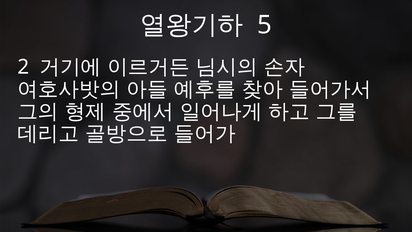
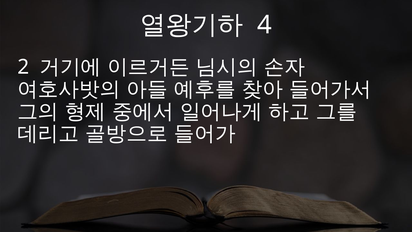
5: 5 -> 4
